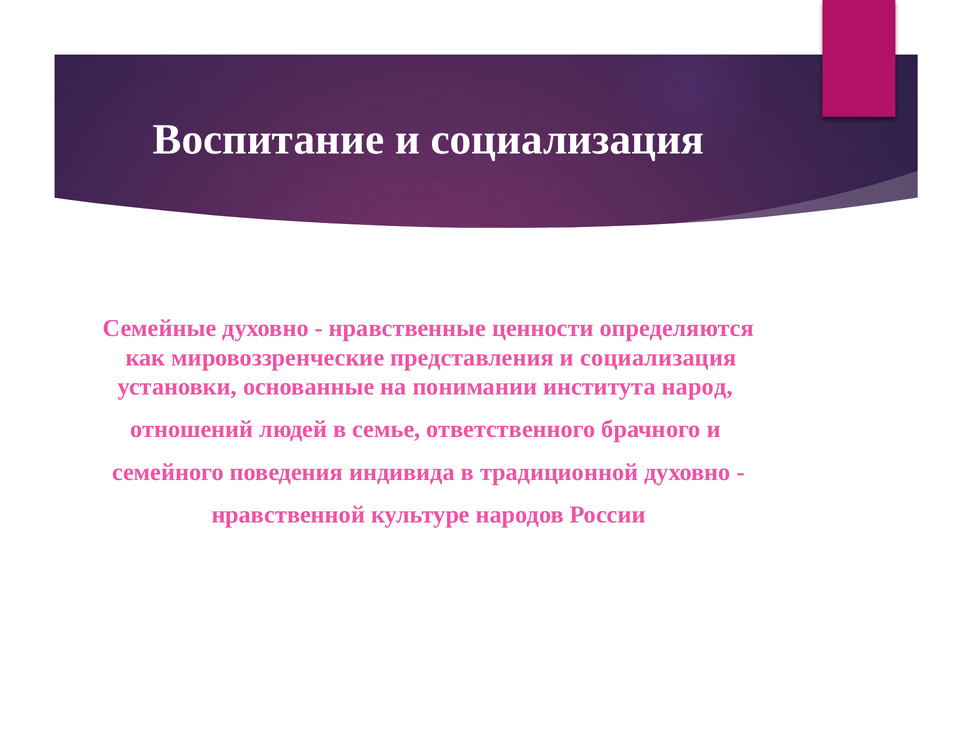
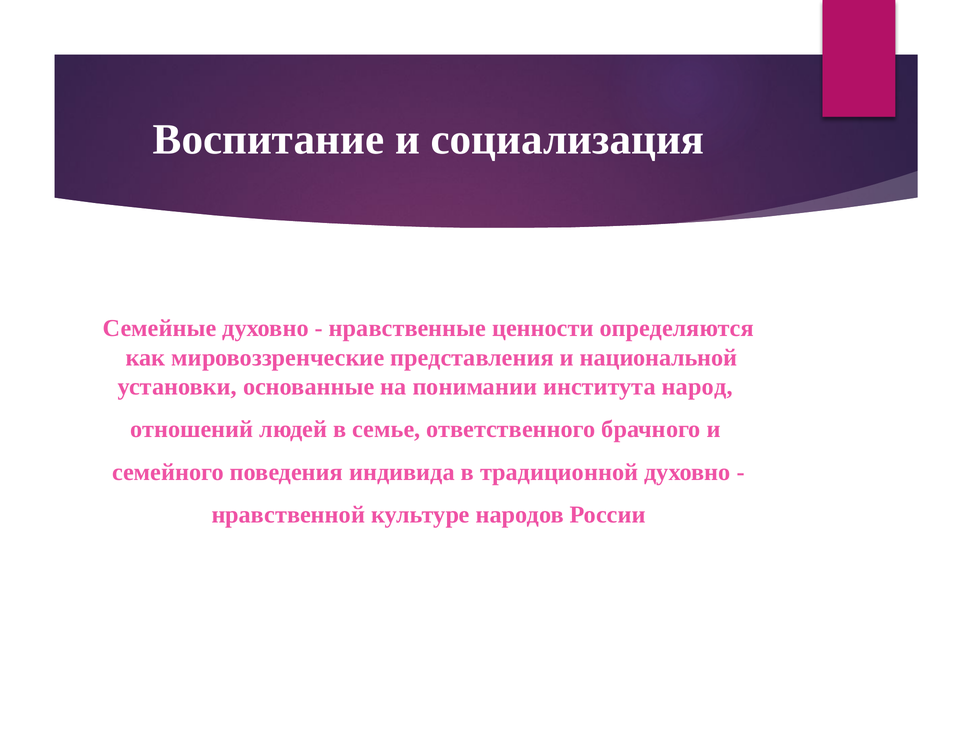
представления и социализация: социализация -> национальной
